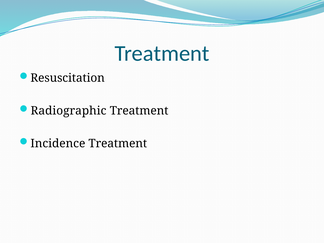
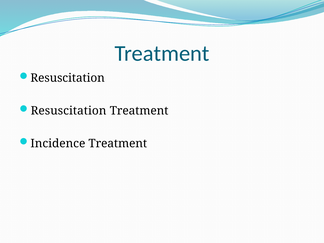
Radiographic at (69, 111): Radiographic -> Resuscitation
